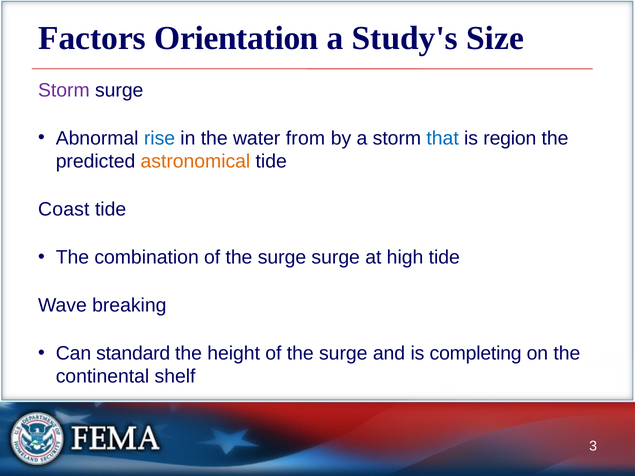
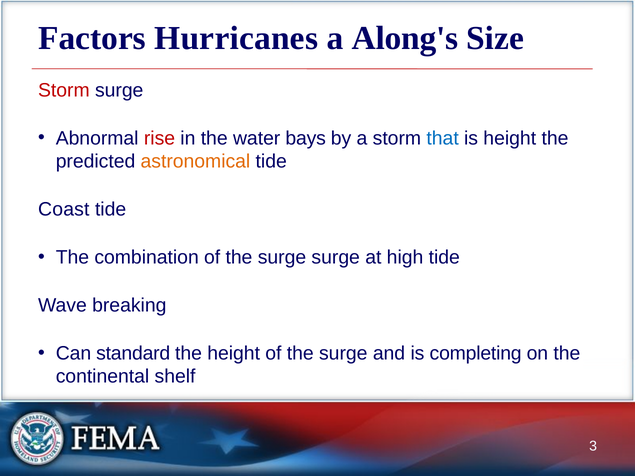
Orientation: Orientation -> Hurricanes
Study's: Study's -> Along's
Storm at (64, 90) colour: purple -> red
rise colour: blue -> red
from: from -> bays
is region: region -> height
